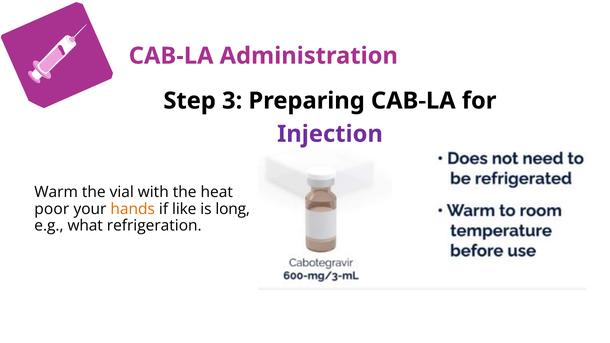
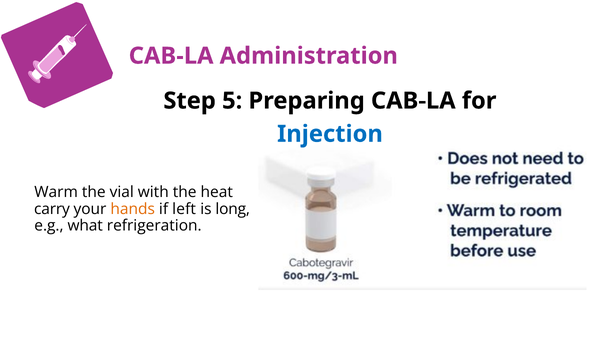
3: 3 -> 5
Injection colour: purple -> blue
poor: poor -> carry
like: like -> left
